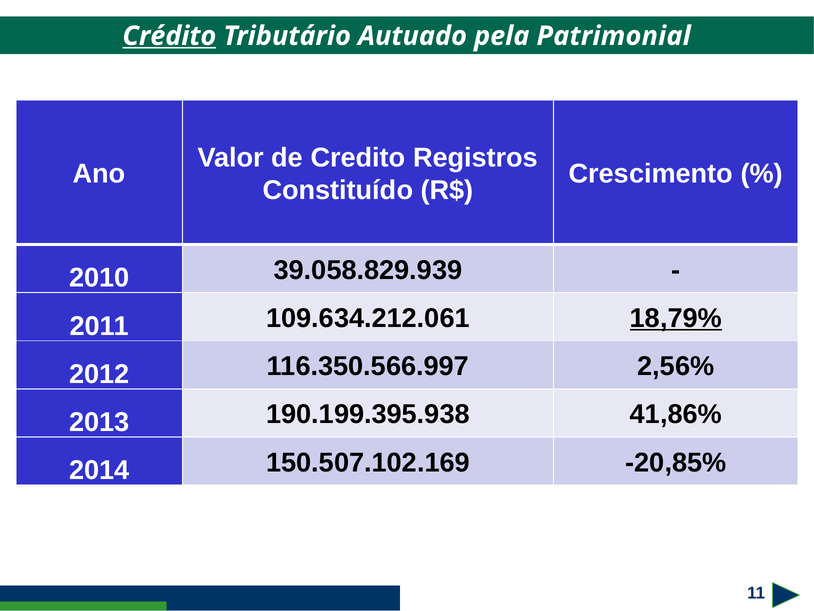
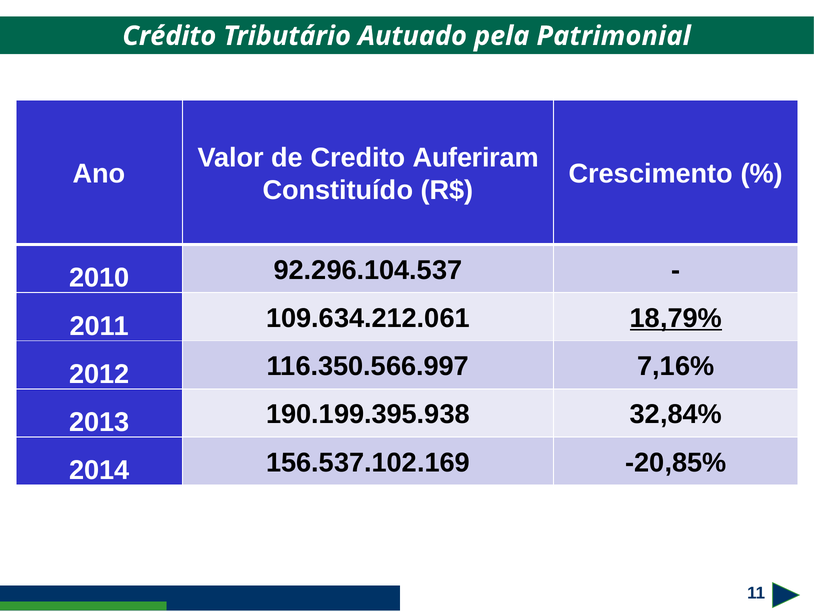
Crédito underline: present -> none
Registros: Registros -> Auferiram
39.058.829.939: 39.058.829.939 -> 92.296.104.537
2,56%: 2,56% -> 7,16%
41,86%: 41,86% -> 32,84%
150.507.102.169: 150.507.102.169 -> 156.537.102.169
